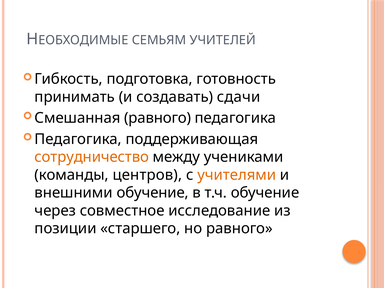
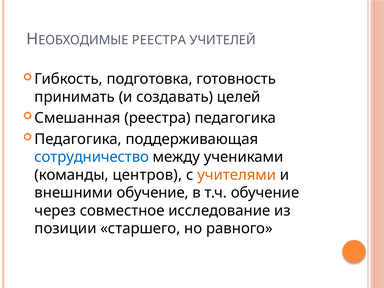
СЕМЬЯМ at (159, 40): СЕМЬЯМ -> РЕЕСТРА
сдачи: сдачи -> целей
Смешанная равного: равного -> реестра
сотрудничество colour: orange -> blue
